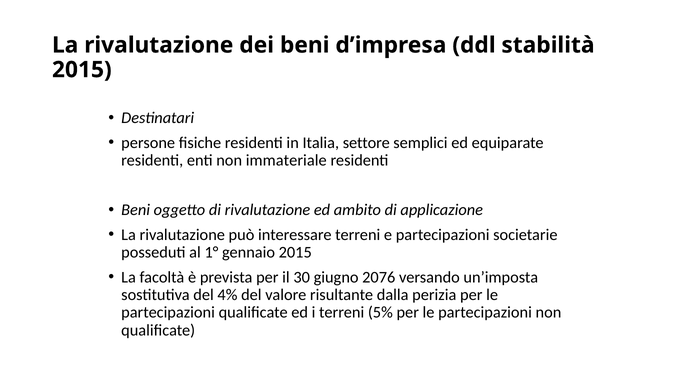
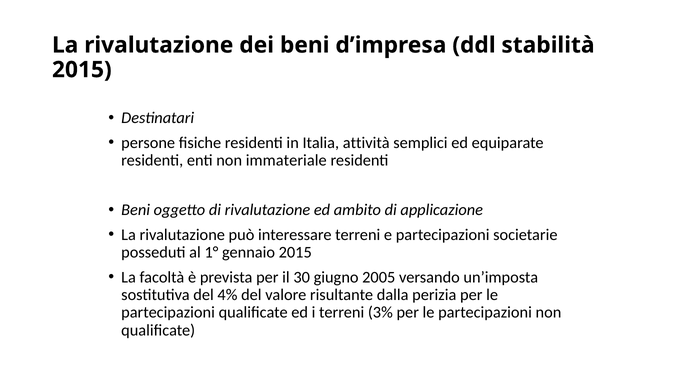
settore: settore -> attività
2076: 2076 -> 2005
5%: 5% -> 3%
